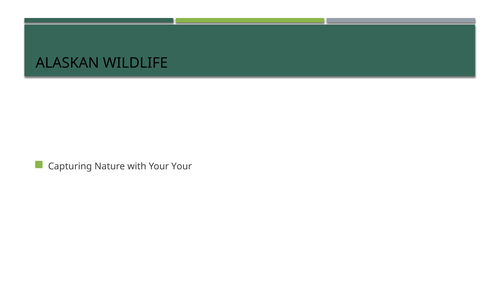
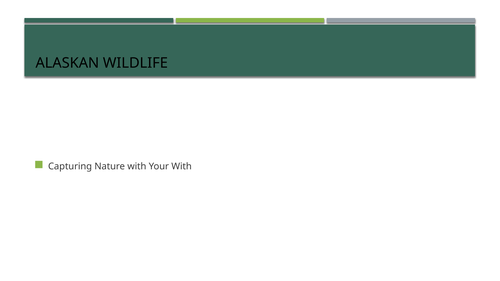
Your Your: Your -> With
